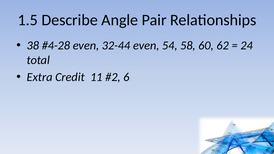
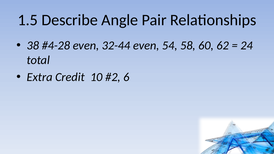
11: 11 -> 10
